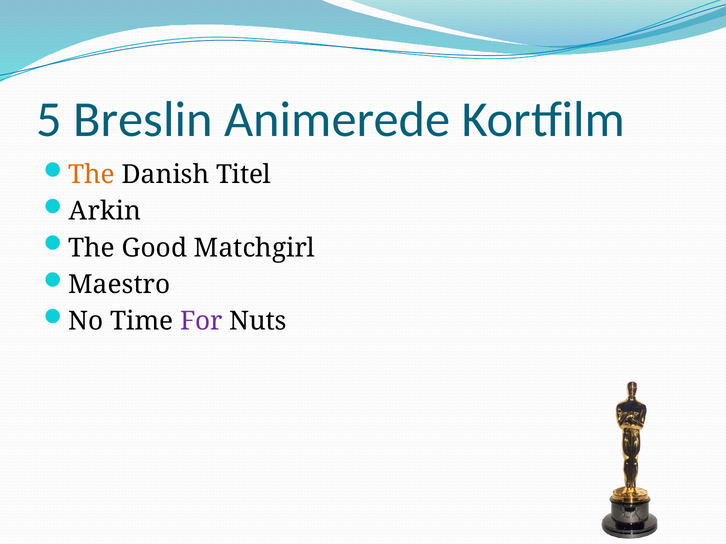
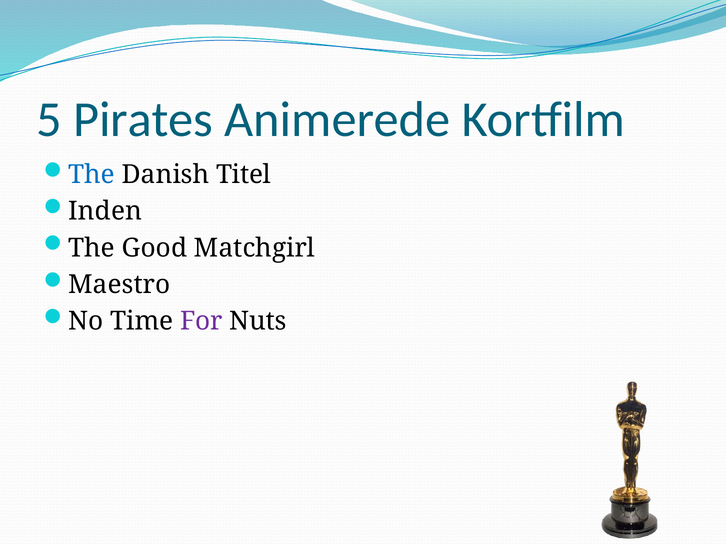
Breslin: Breslin -> Pirates
The at (92, 175) colour: orange -> blue
Arkin: Arkin -> Inden
